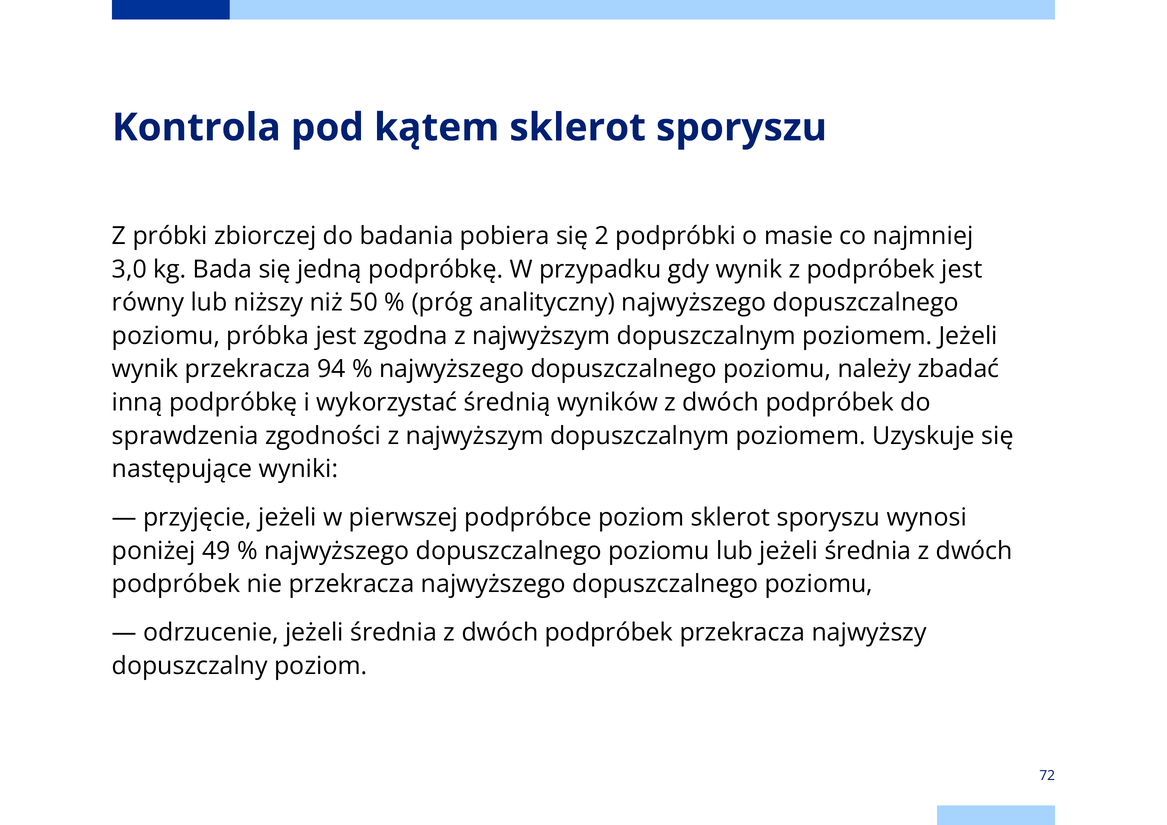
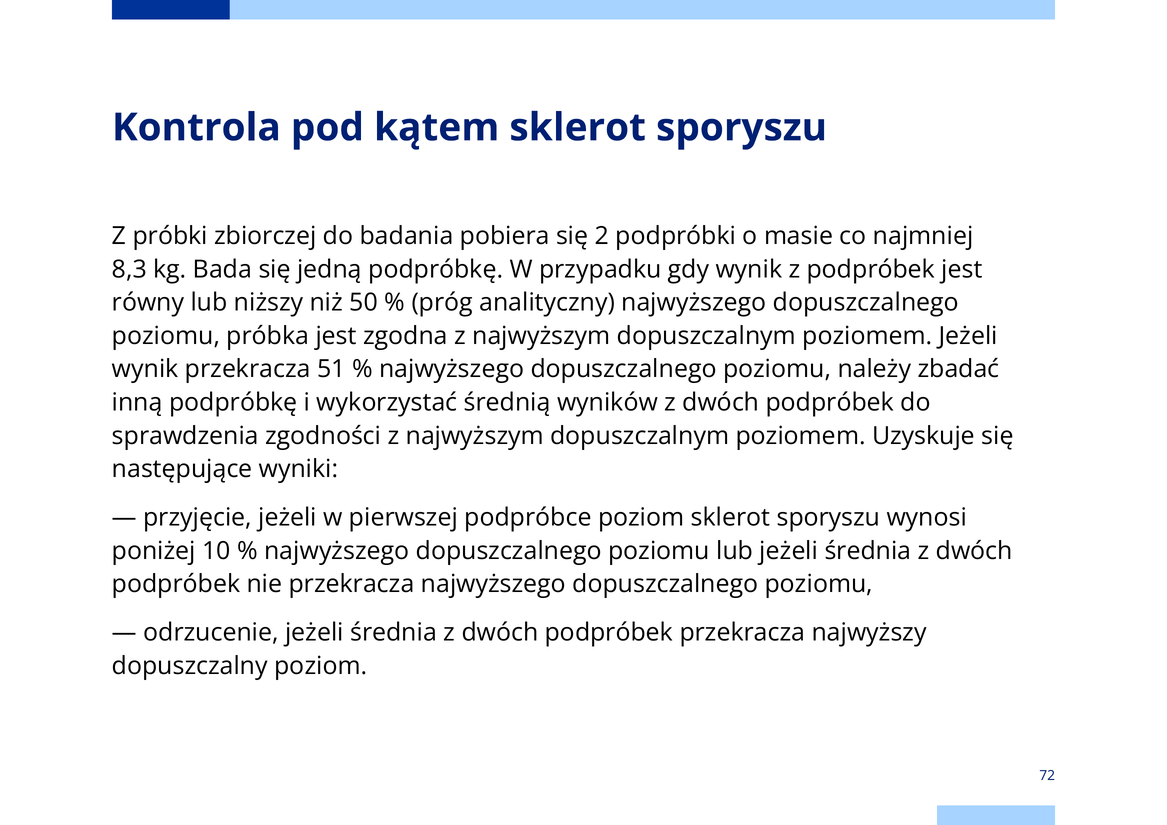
3,0: 3,0 -> 8,3
94: 94 -> 51
49: 49 -> 10
